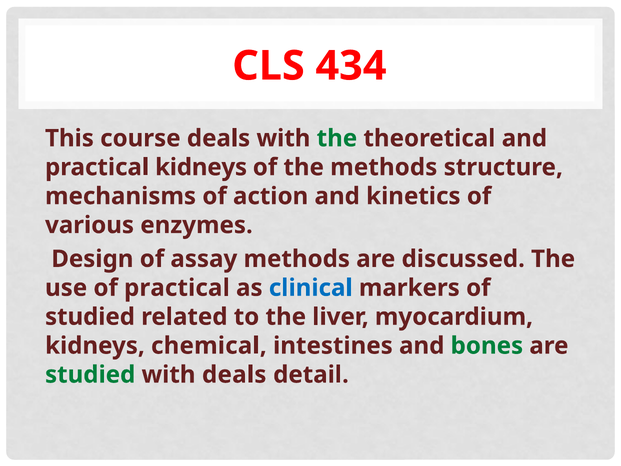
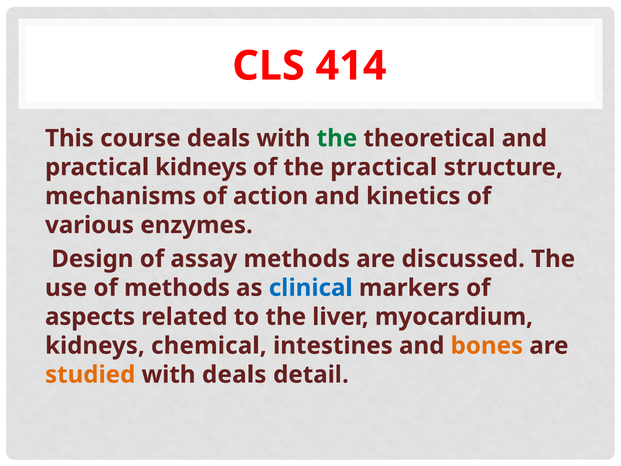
434: 434 -> 414
the methods: methods -> practical
of practical: practical -> methods
studied at (90, 317): studied -> aspects
bones colour: green -> orange
studied at (90, 374) colour: green -> orange
